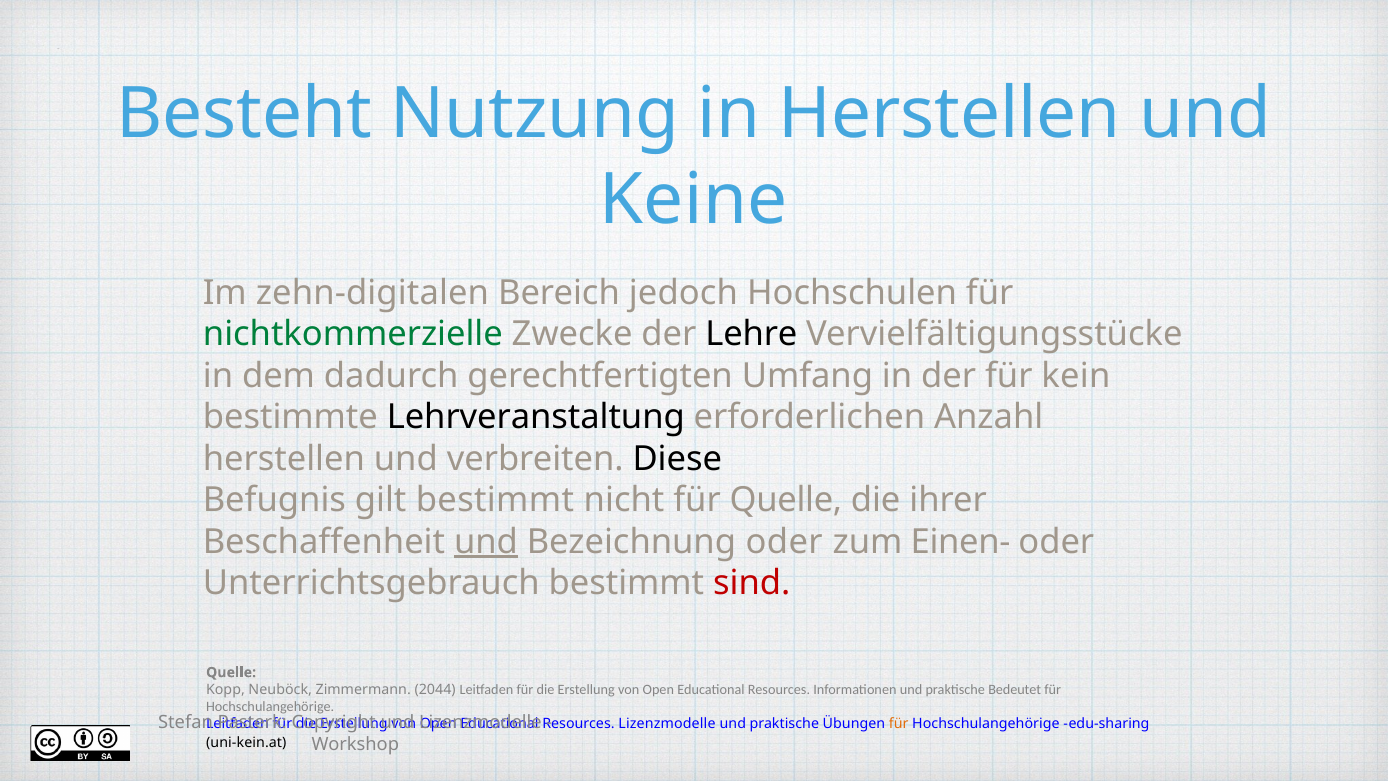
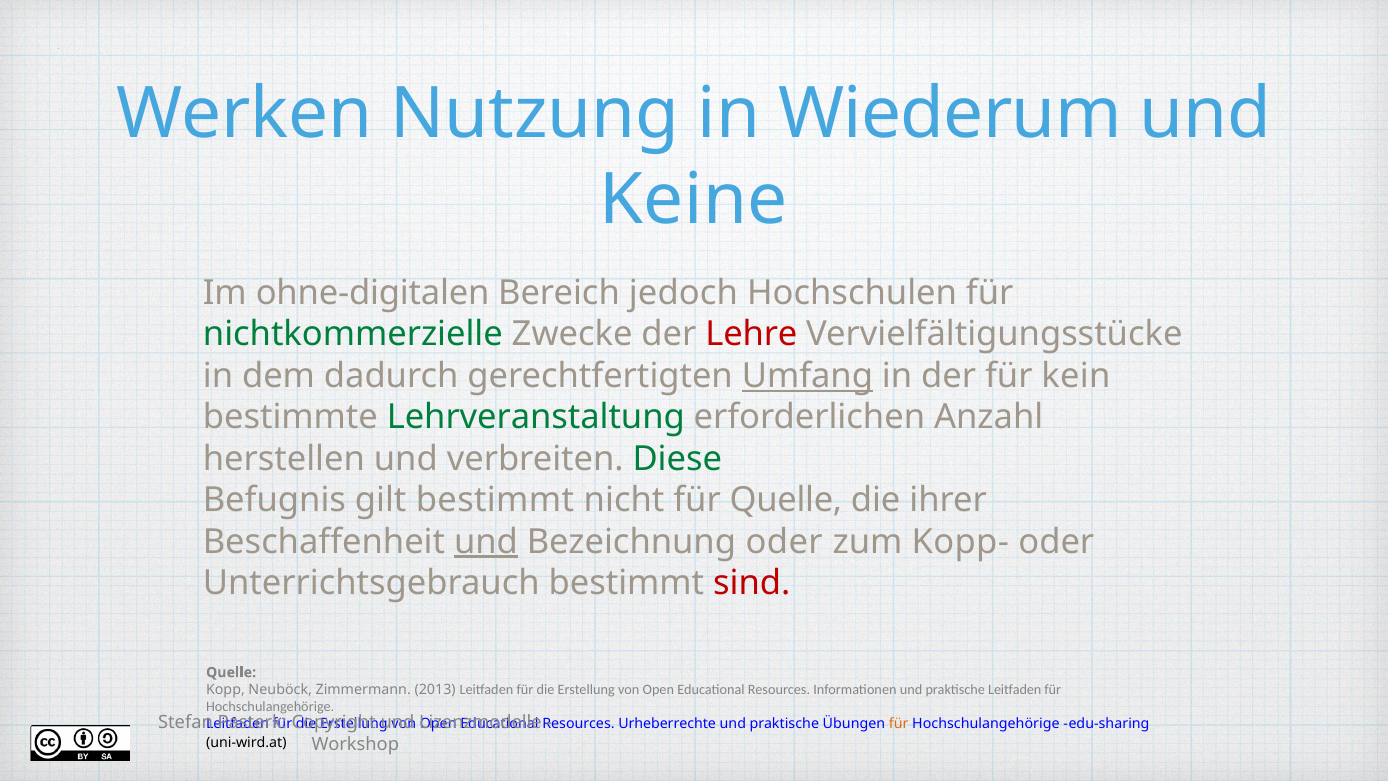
Besteht: Besteht -> Werken
in Herstellen: Herstellen -> Wiederum
zehn-digitalen: zehn-digitalen -> ohne-digitalen
Lehre colour: black -> red
Umfang underline: none -> present
Lehrveranstaltung colour: black -> green
Diese colour: black -> green
Einen-: Einen- -> Kopp-
2044: 2044 -> 2013
praktische Bedeutet: Bedeutet -> Leitfaden
Lizenzmodelle at (667, 723): Lizenzmodelle -> Urheberrechte
uni-kein.at: uni-kein.at -> uni-wird.at
